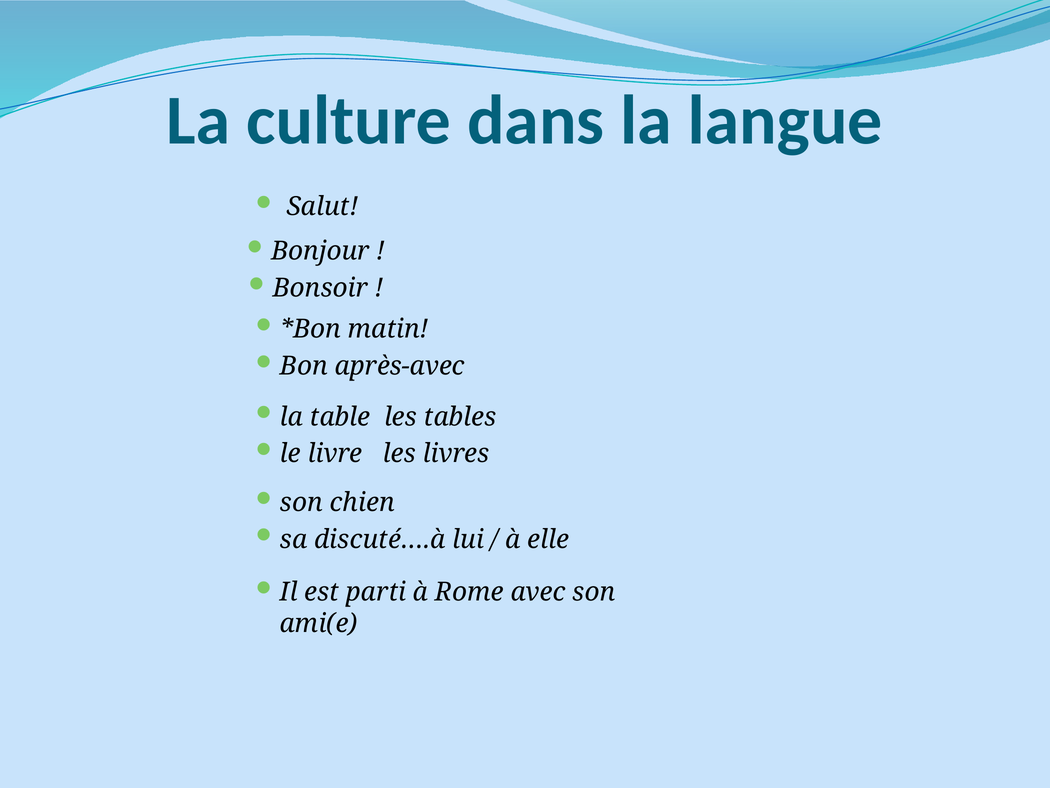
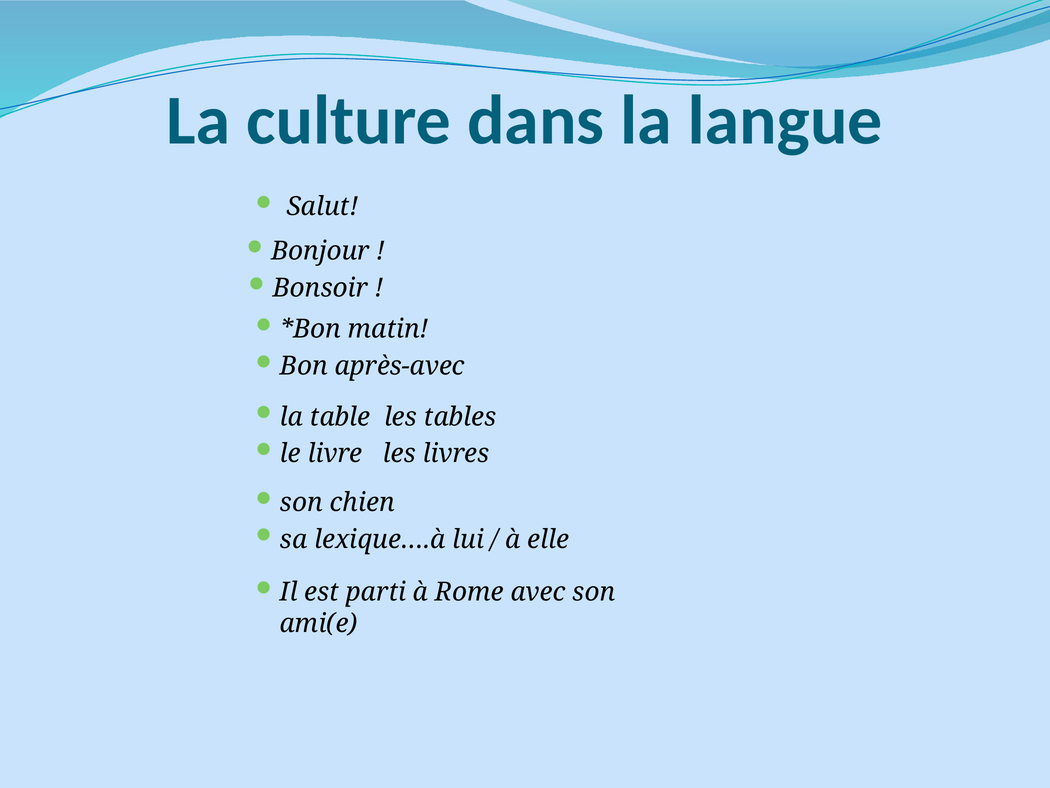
discuté….à: discuté….à -> lexique….à
